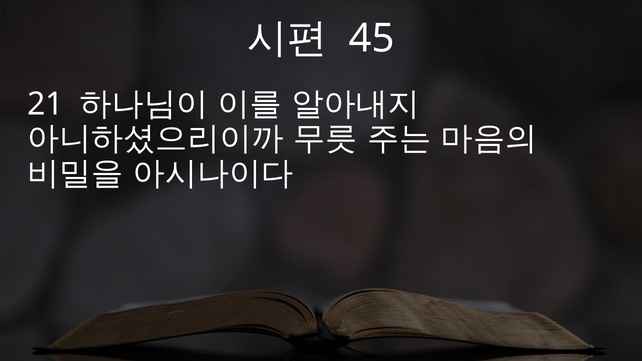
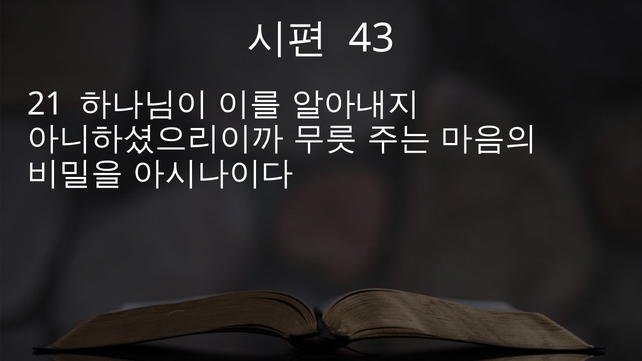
45: 45 -> 43
